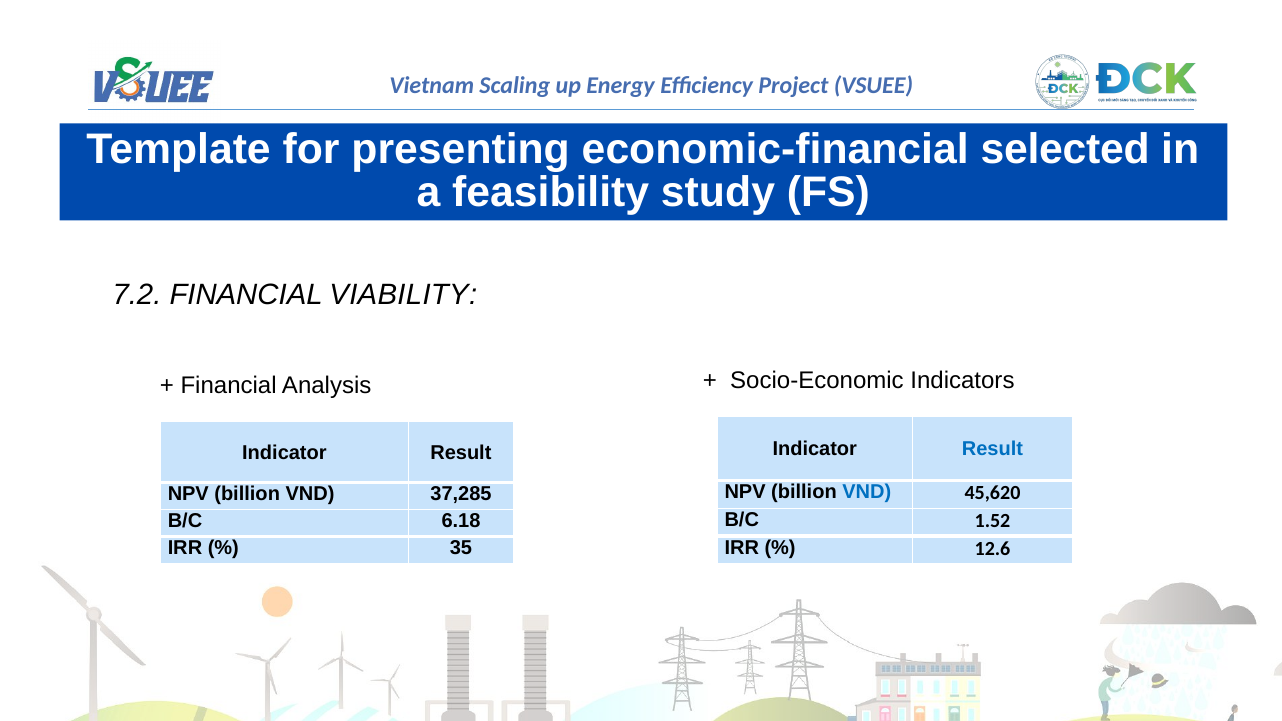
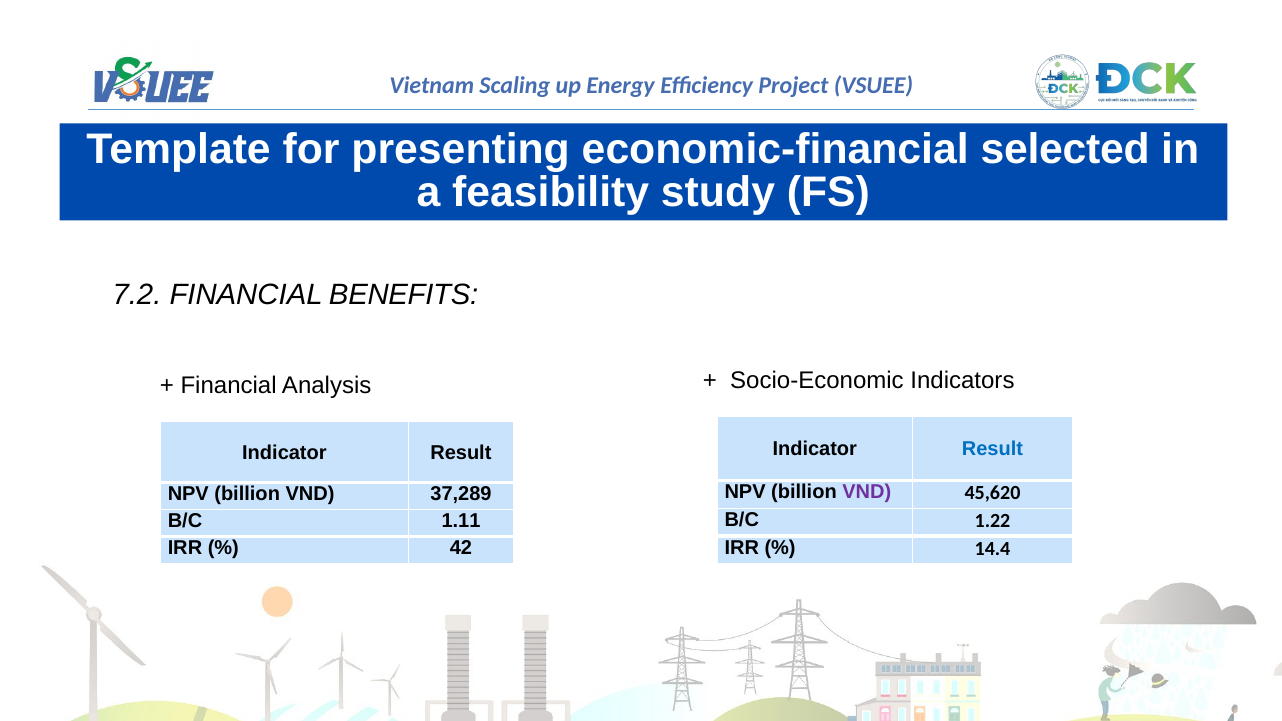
VIABILITY: VIABILITY -> BENEFITS
VND at (867, 492) colour: blue -> purple
37,285: 37,285 -> 37,289
1.52: 1.52 -> 1.22
6.18: 6.18 -> 1.11
12.6: 12.6 -> 14.4
35: 35 -> 42
